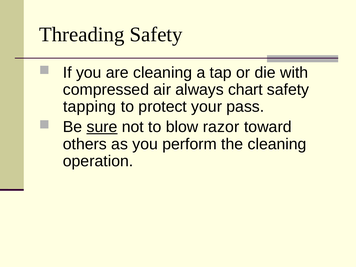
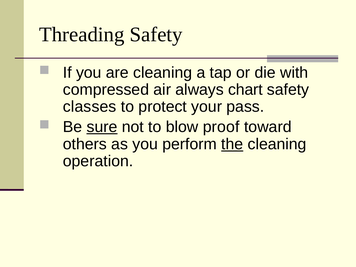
tapping: tapping -> classes
razor: razor -> proof
the underline: none -> present
